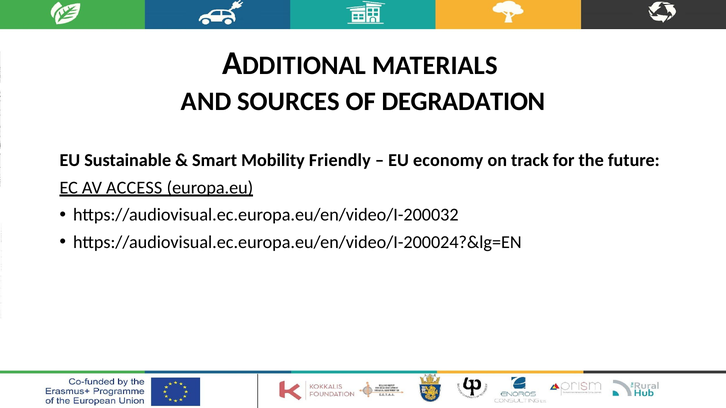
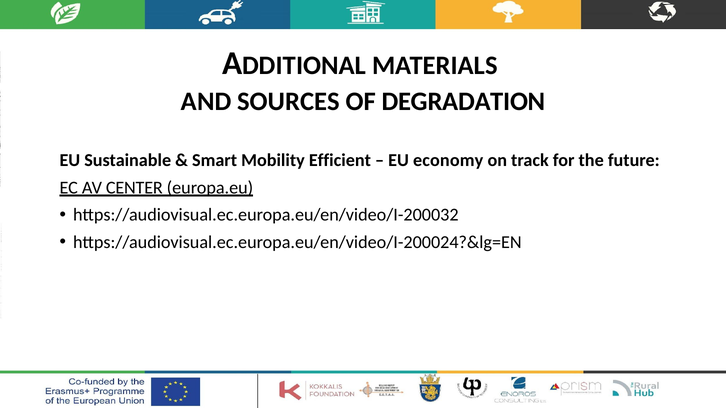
Friendly: Friendly -> Efficient
ACCESS: ACCESS -> CENTER
